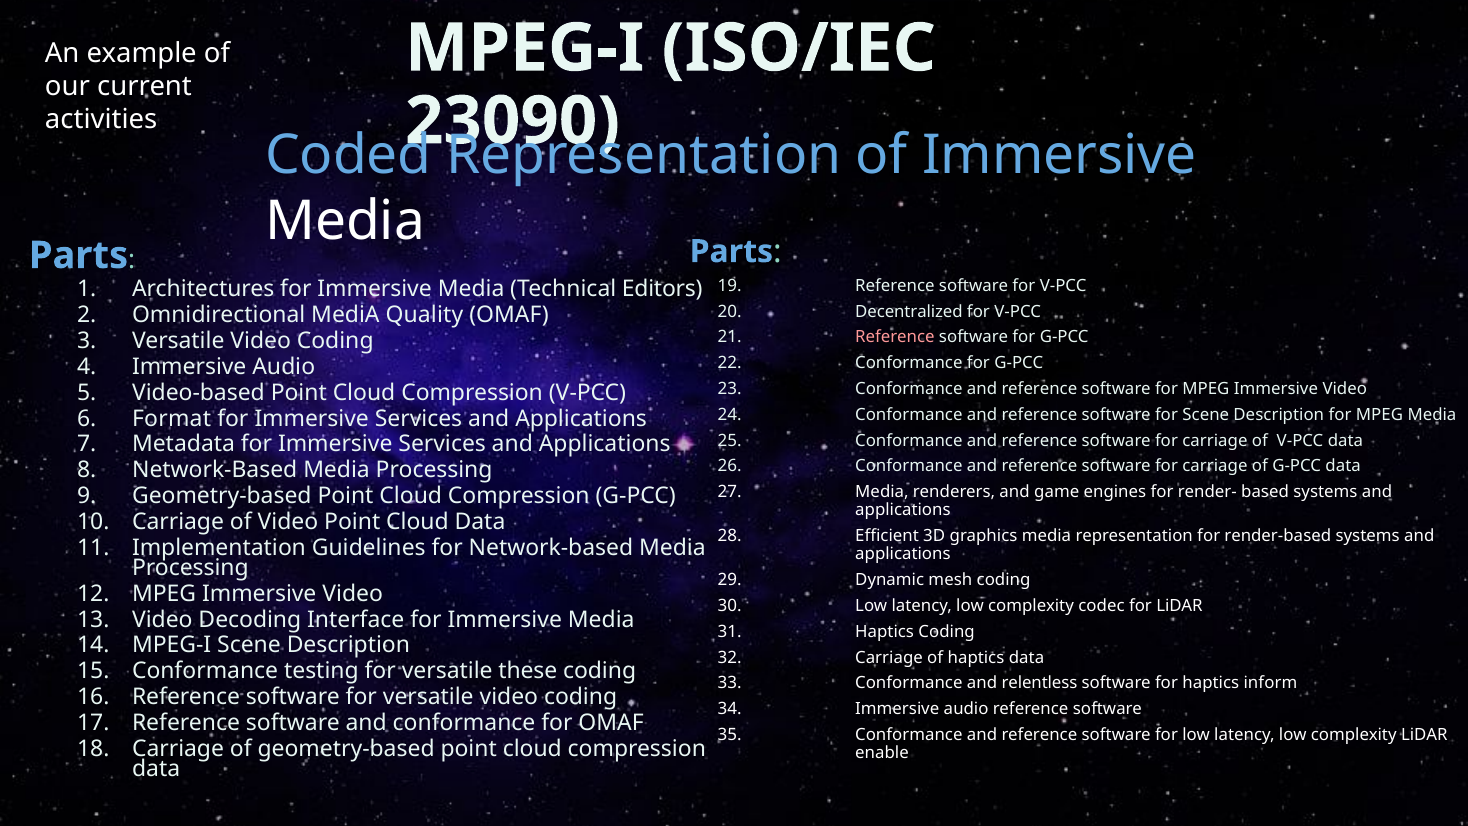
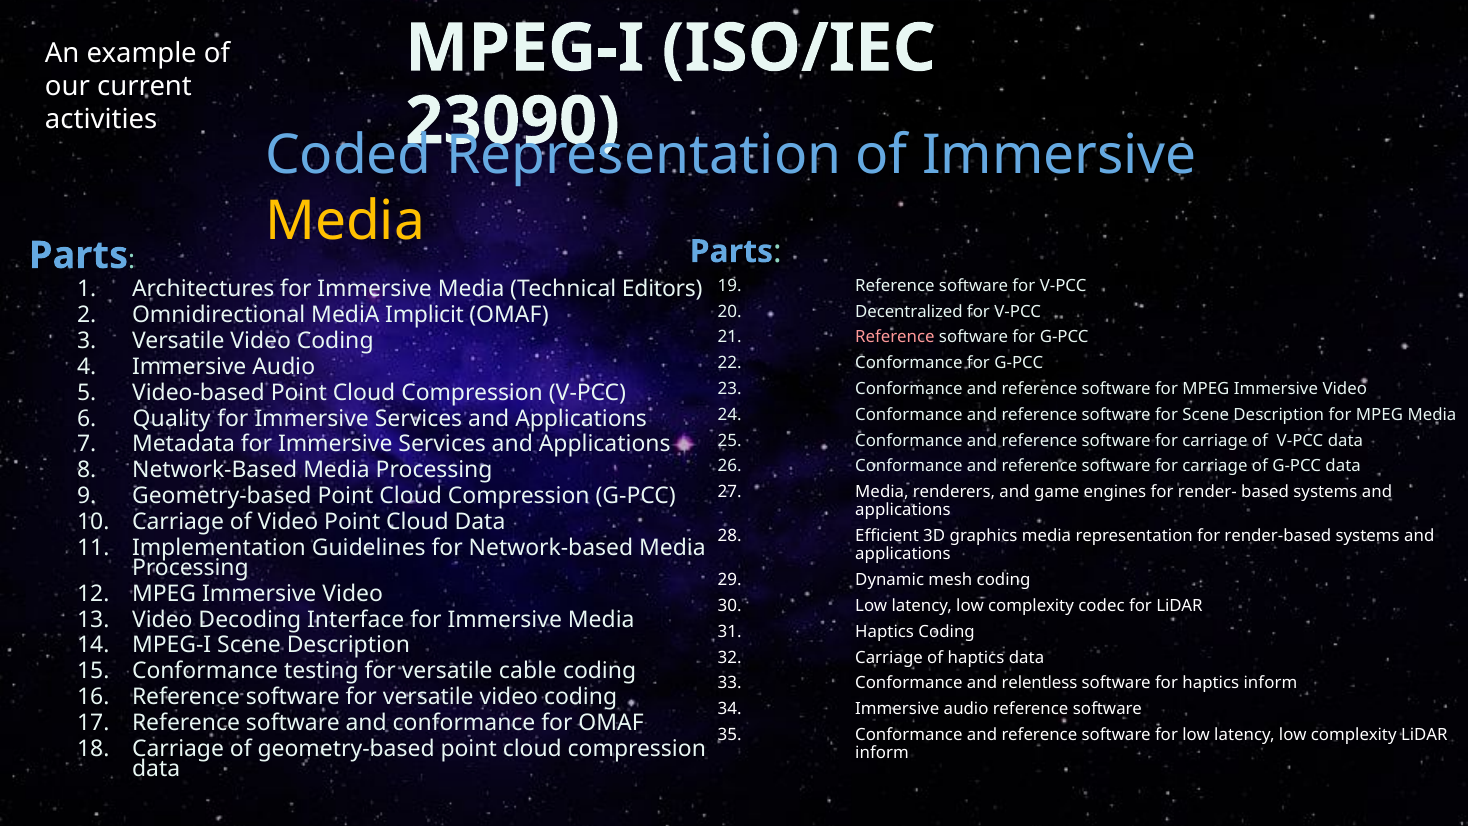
Media at (345, 221) colour: white -> yellow
Quality: Quality -> Implicit
Format: Format -> Quality
these: these -> cable
enable at (882, 753): enable -> inform
